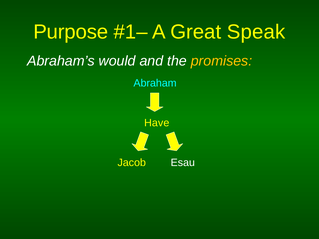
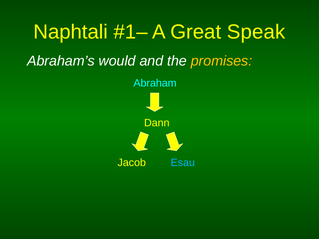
Purpose: Purpose -> Naphtali
Have: Have -> Dann
Esau colour: white -> light blue
